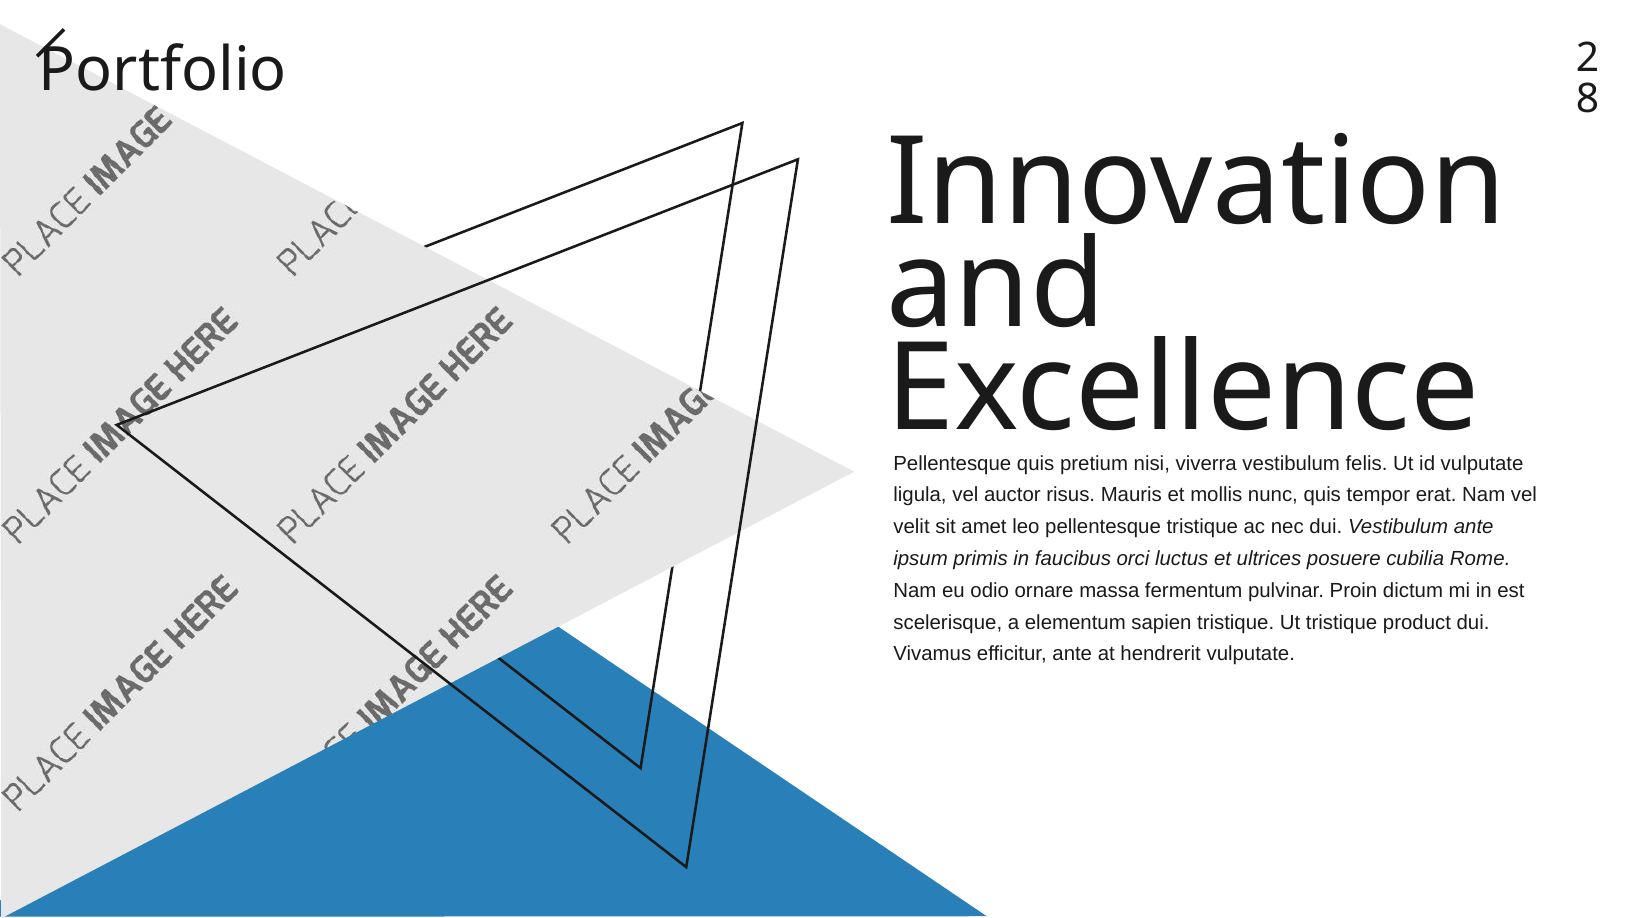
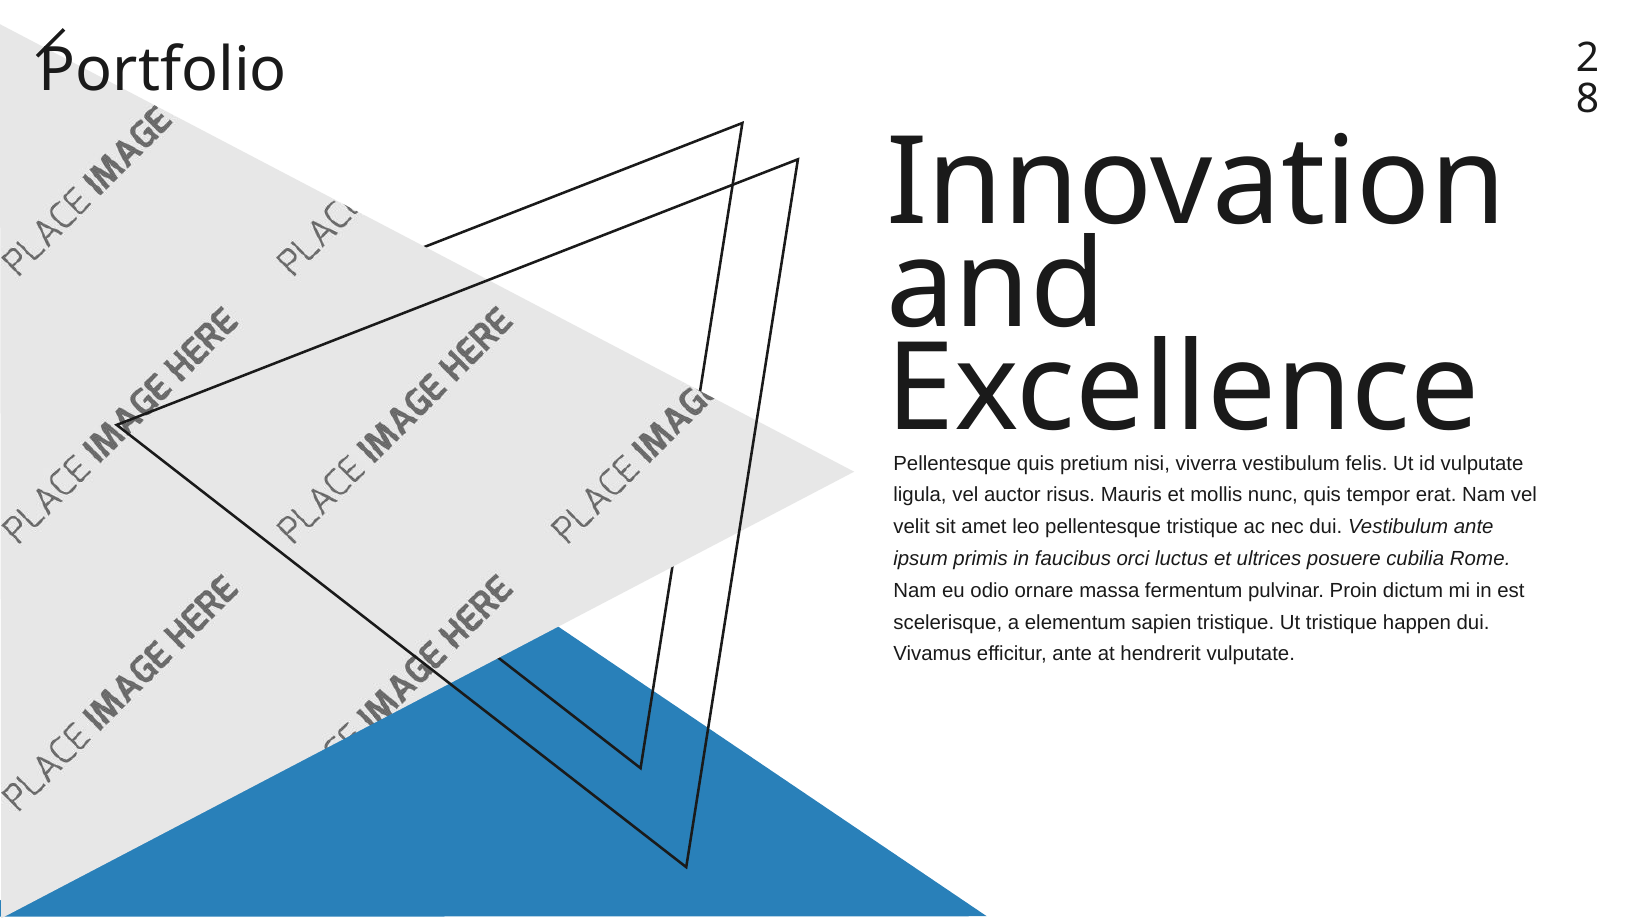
product: product -> happen
